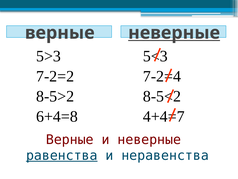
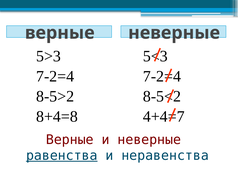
неверные at (174, 33) underline: present -> none
7-2=2 at (55, 76): 7-2=2 -> 7-2=4
6+4=8: 6+4=8 -> 8+4=8
